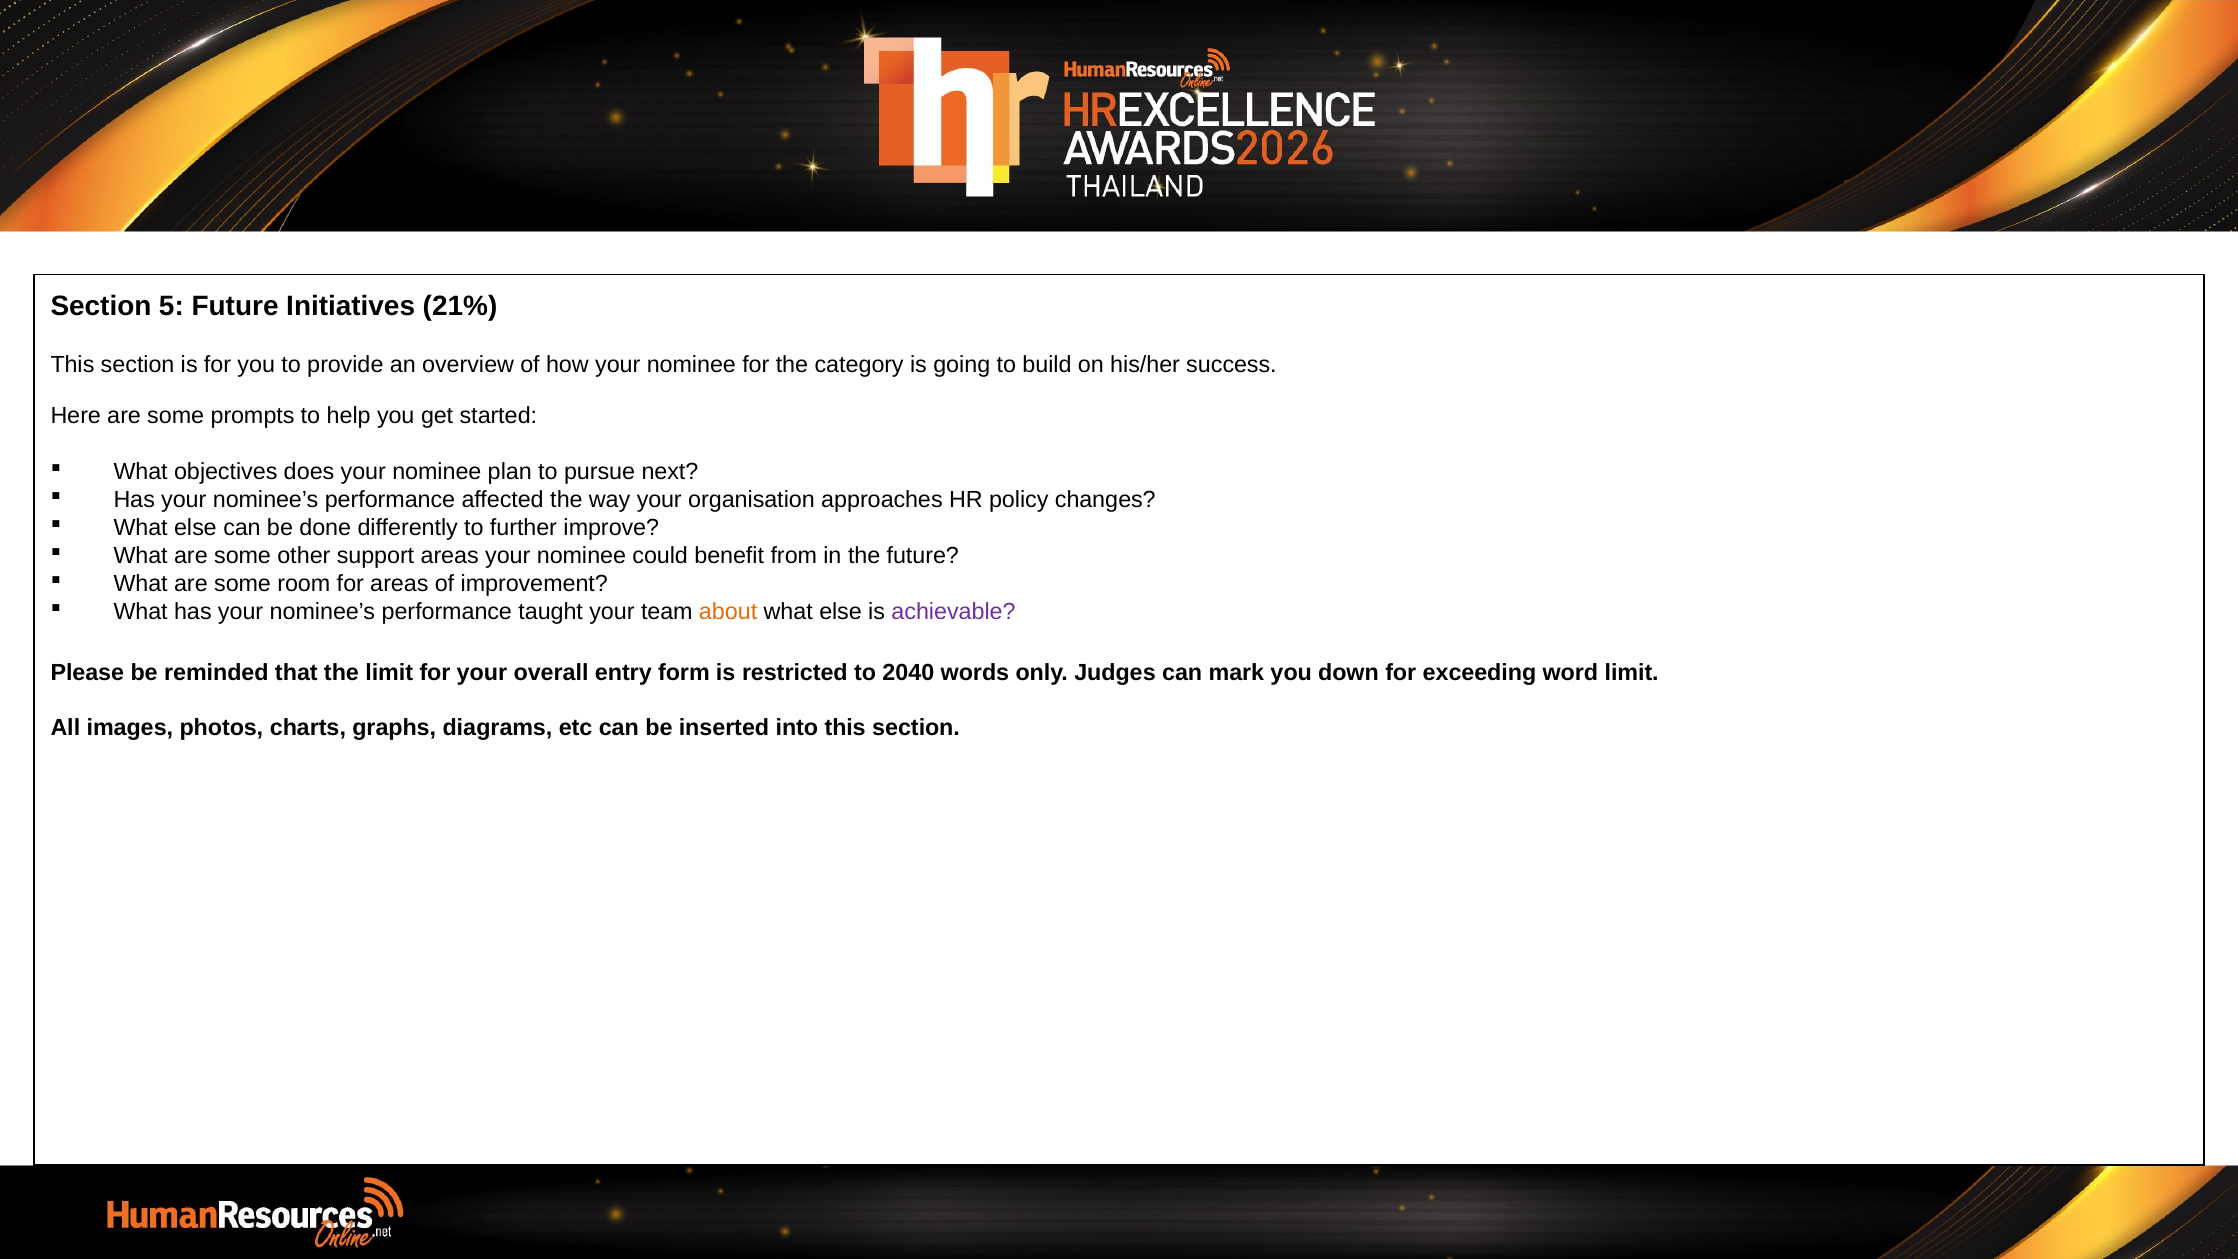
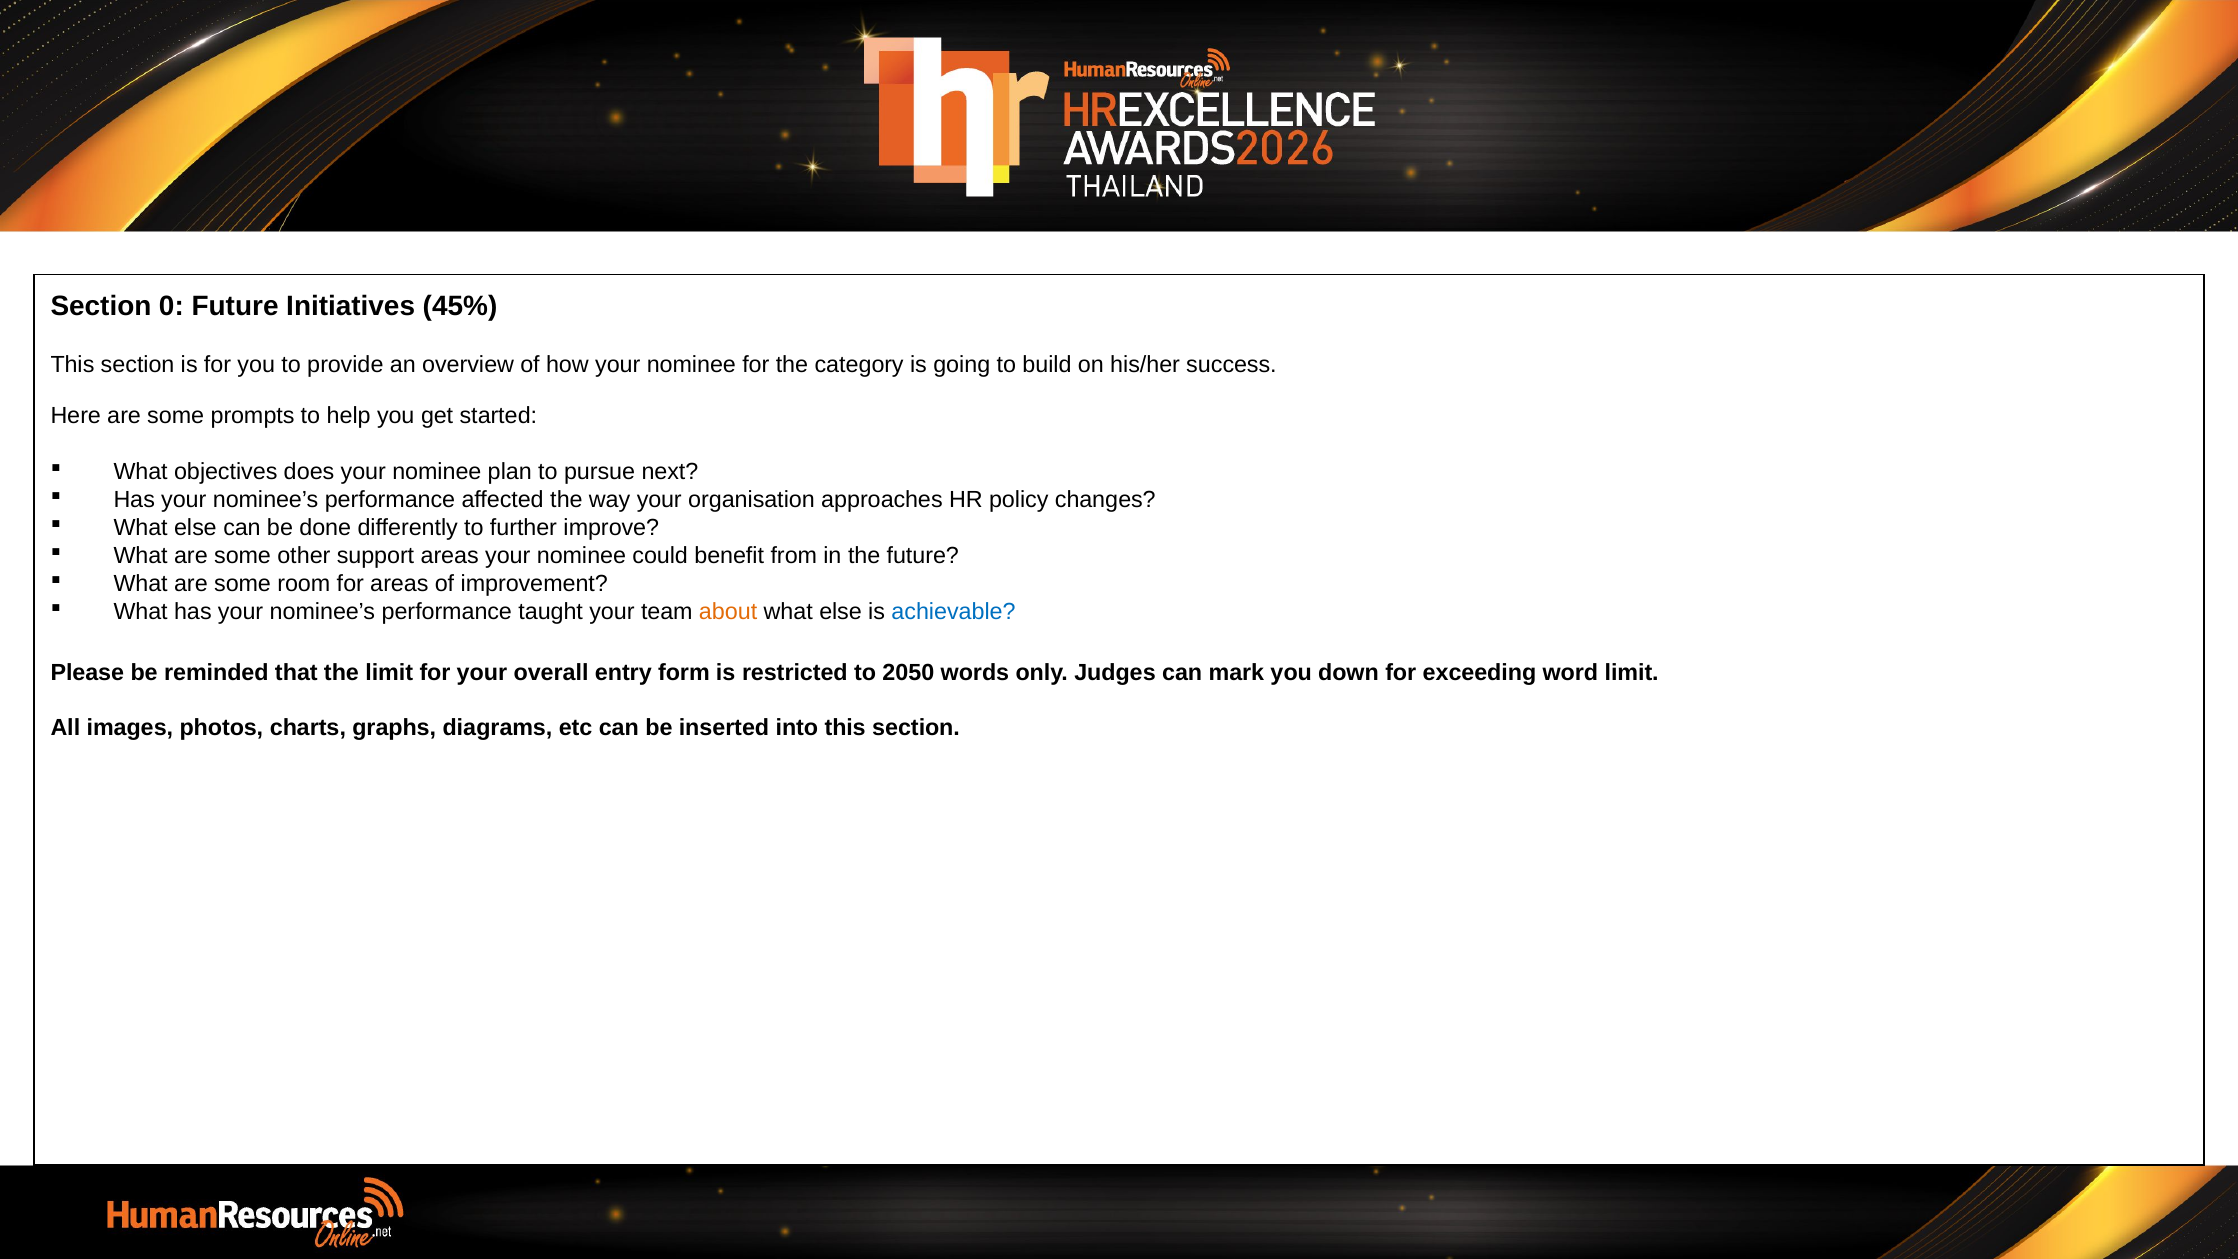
5: 5 -> 0
21%: 21% -> 45%
achievable colour: purple -> blue
2040: 2040 -> 2050
